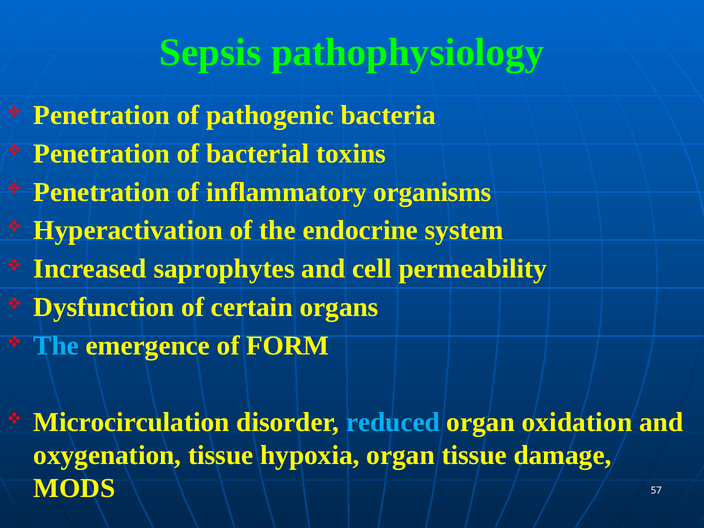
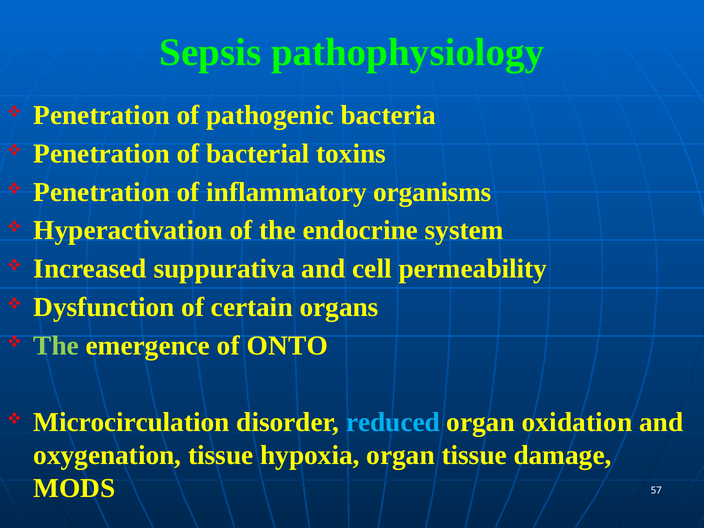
saprophytes: saprophytes -> suppurativa
The at (56, 346) colour: light blue -> light green
FORM: FORM -> ONTO
